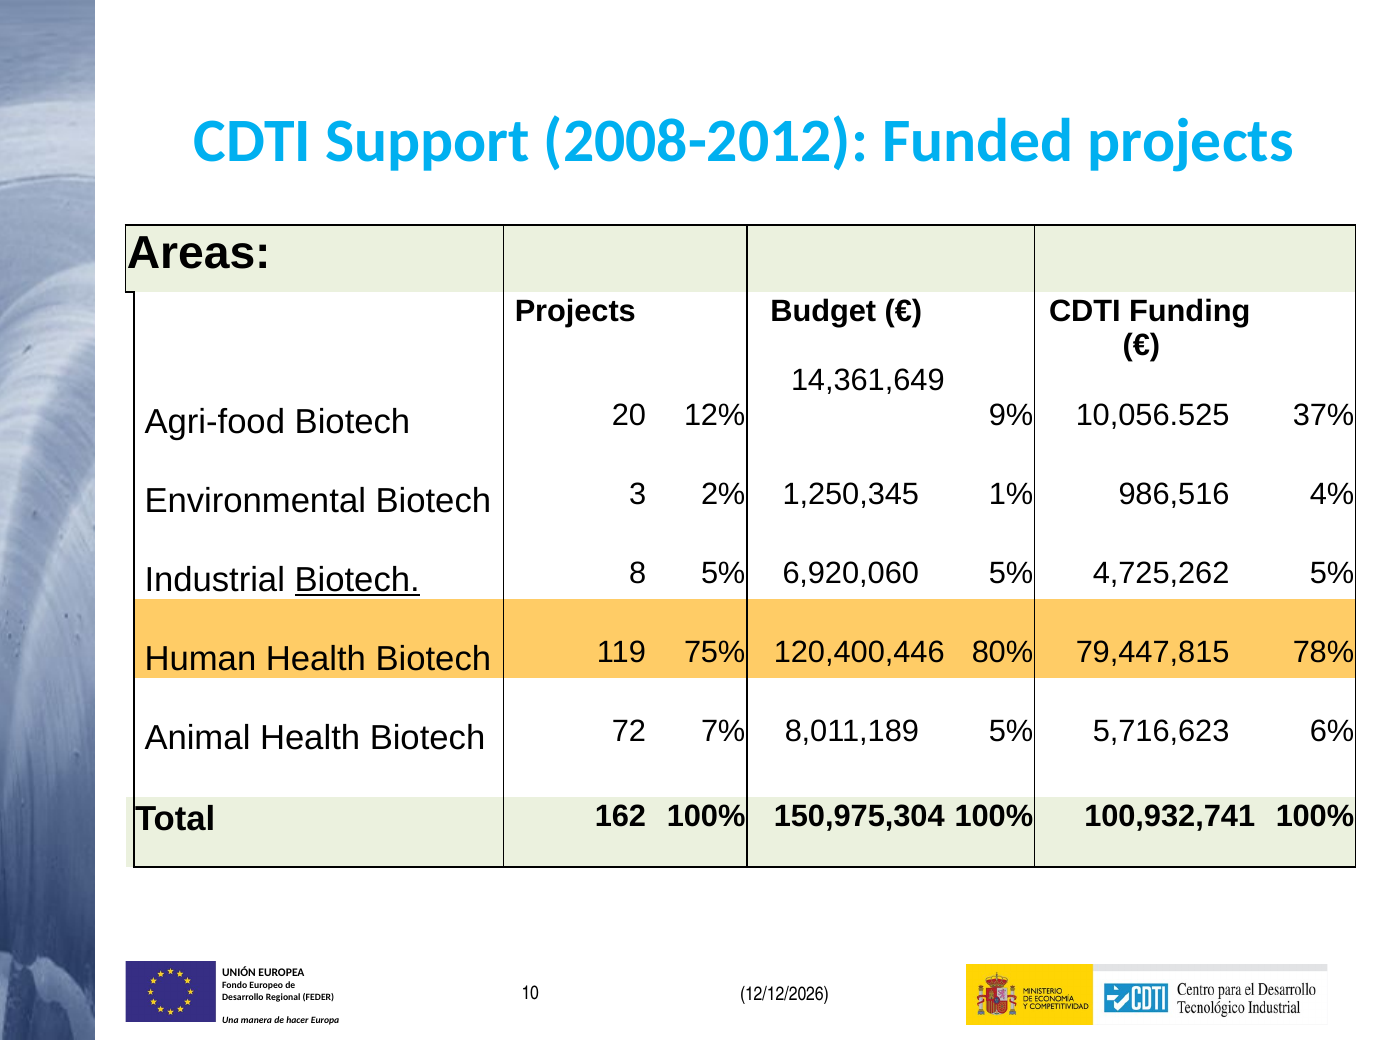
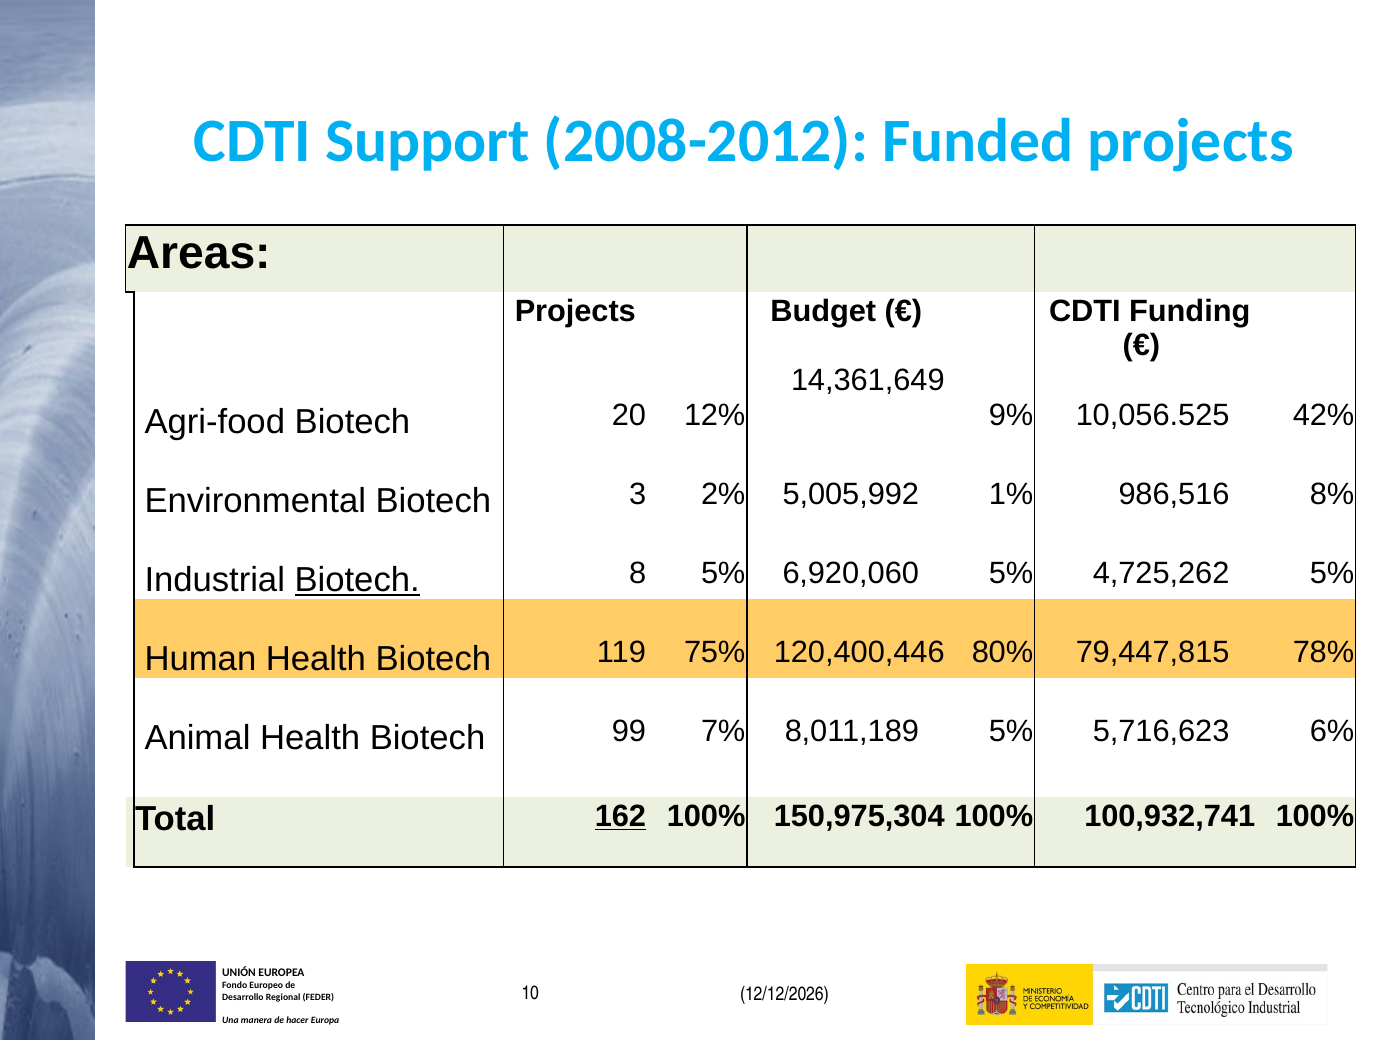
37%: 37% -> 42%
1,250,345: 1,250,345 -> 5,005,992
4%: 4% -> 8%
72: 72 -> 99
162 underline: none -> present
